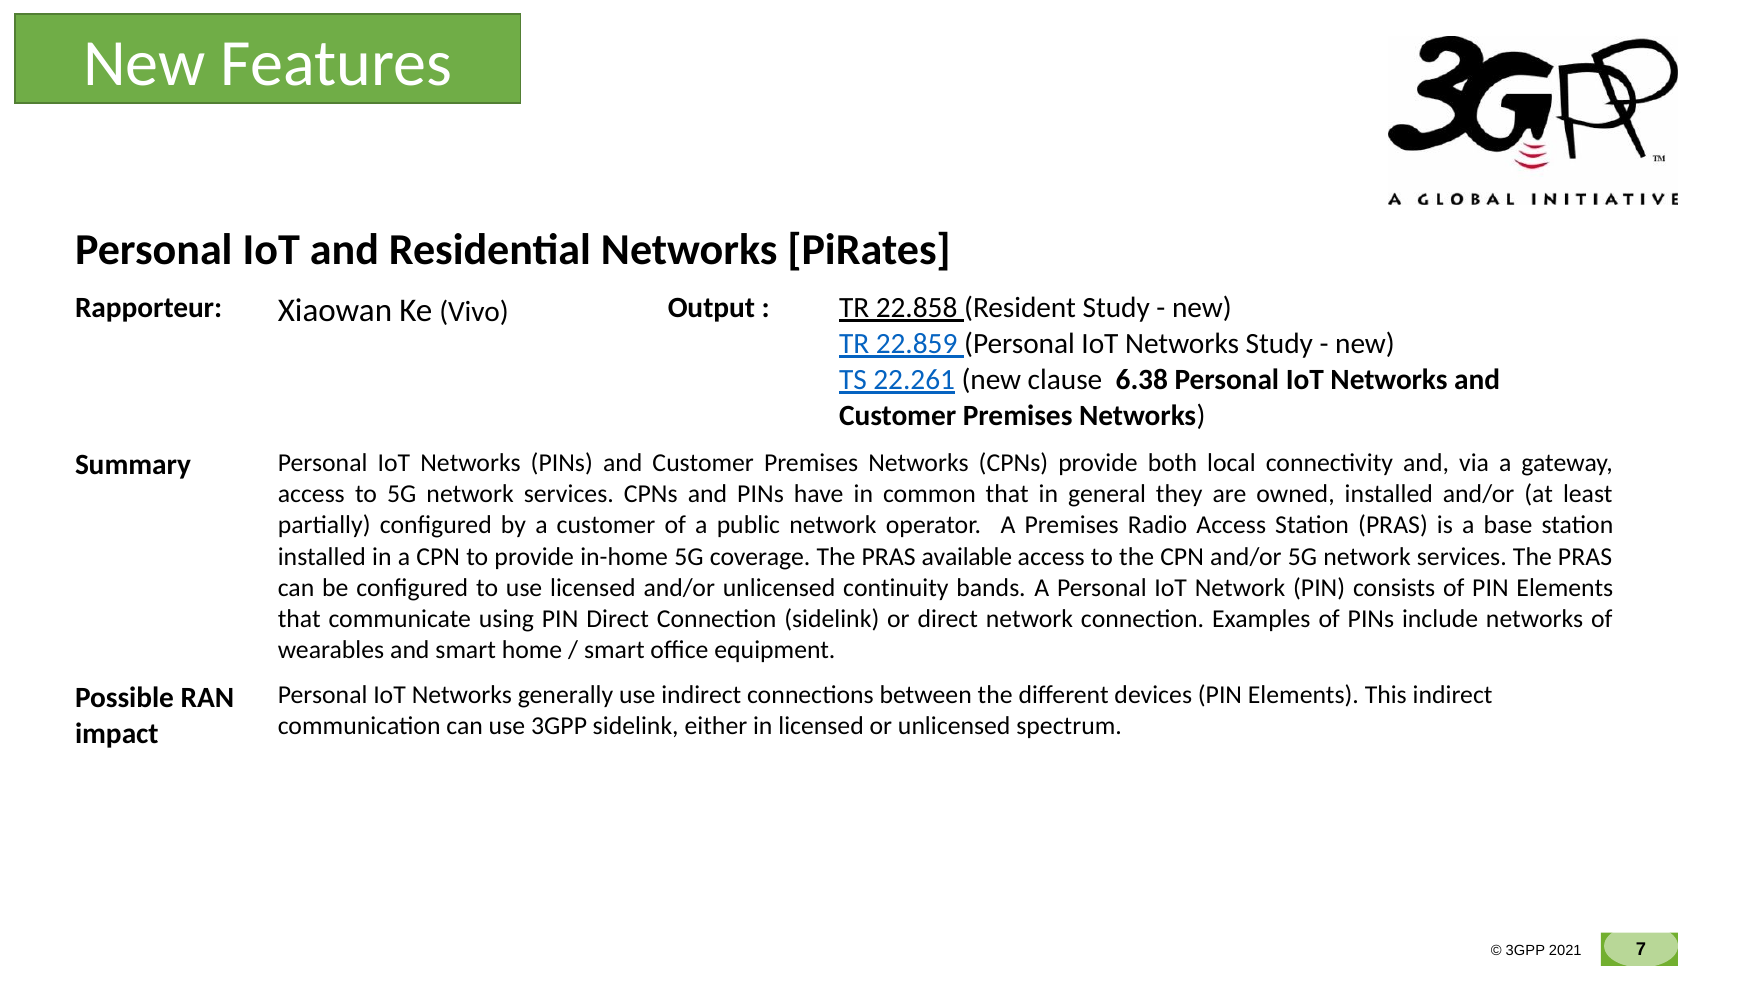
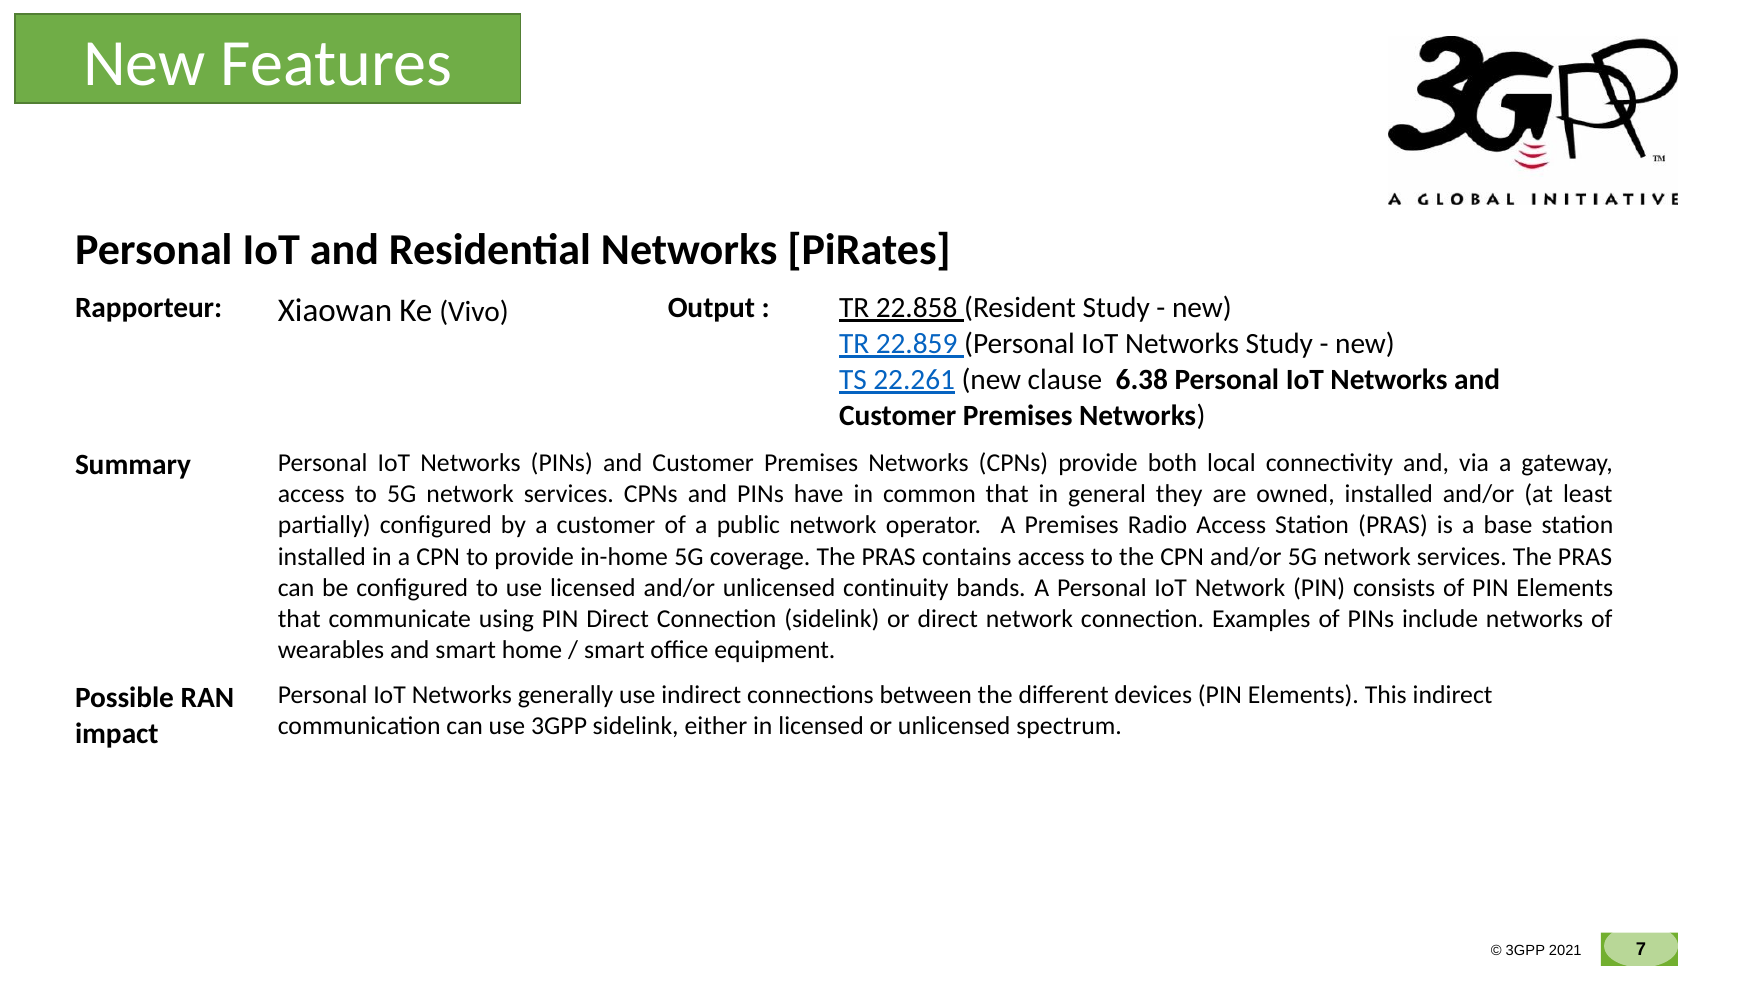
available: available -> contains
